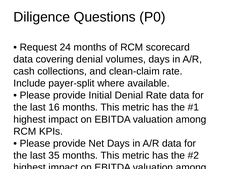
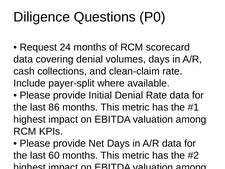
16: 16 -> 86
35: 35 -> 60
